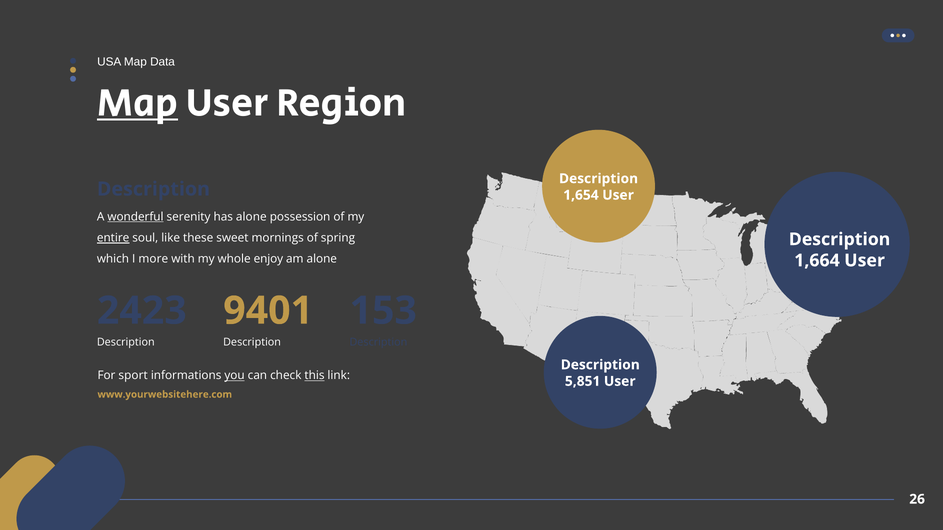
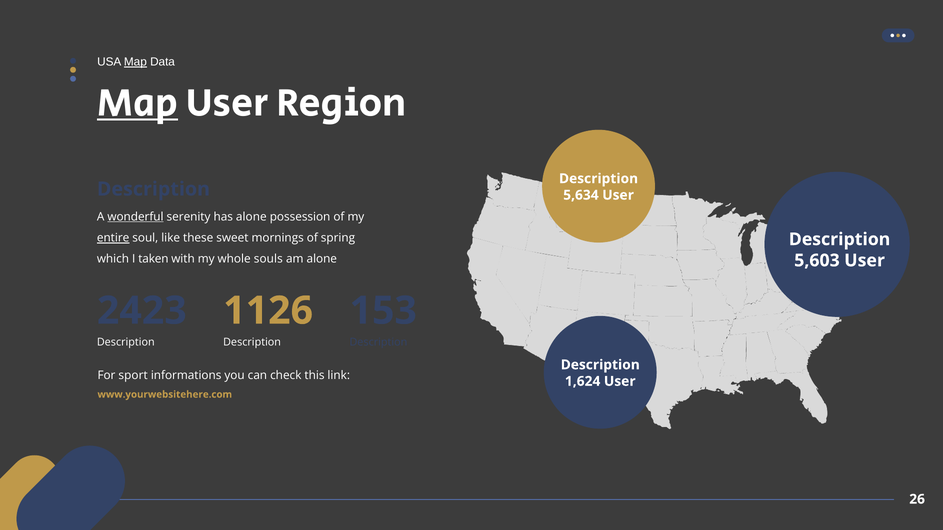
Map at (135, 62) underline: none -> present
1,654: 1,654 -> 5,634
1,664: 1,664 -> 5,603
more: more -> taken
enjoy: enjoy -> souls
9401: 9401 -> 1126
you underline: present -> none
this underline: present -> none
5,851: 5,851 -> 1,624
